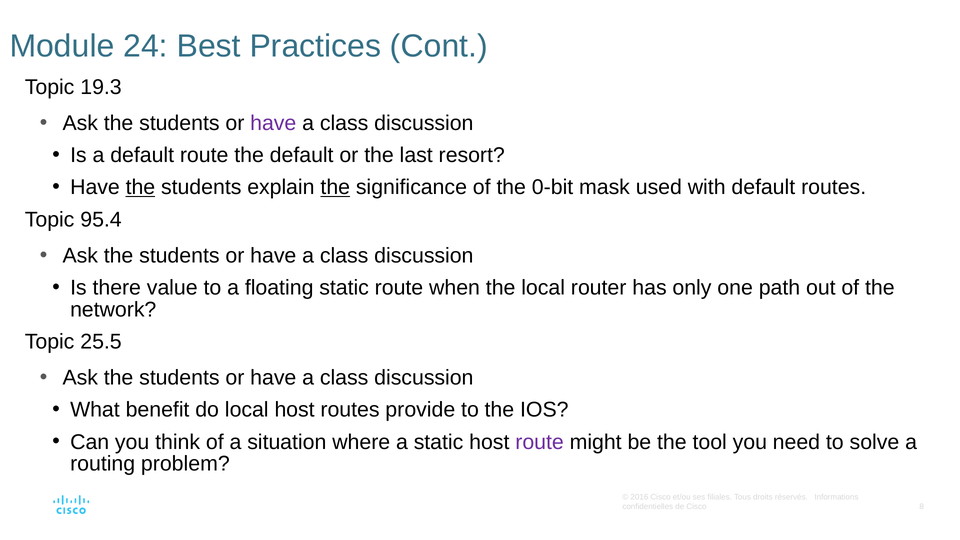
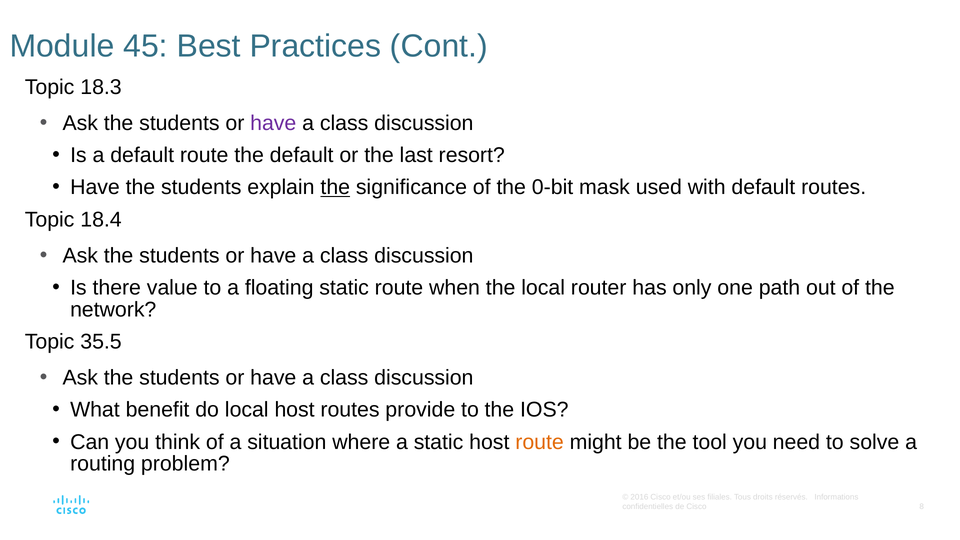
24: 24 -> 45
19.3: 19.3 -> 18.3
the at (140, 187) underline: present -> none
95.4: 95.4 -> 18.4
25.5: 25.5 -> 35.5
route at (540, 442) colour: purple -> orange
